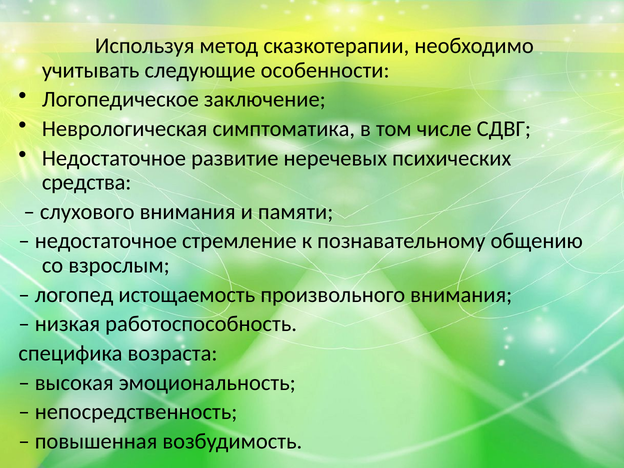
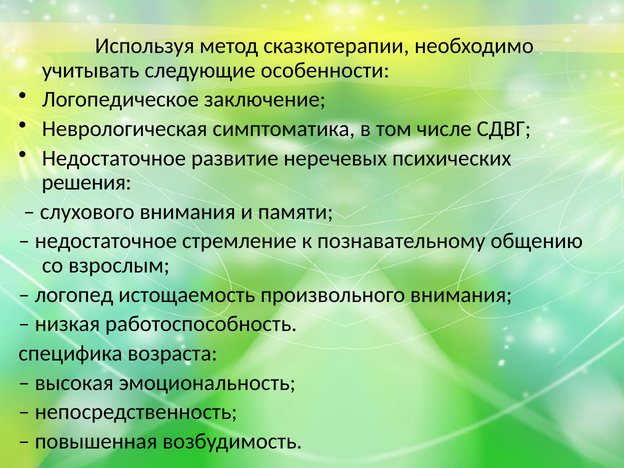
средства: средства -> решения
